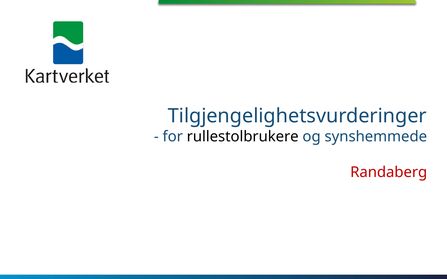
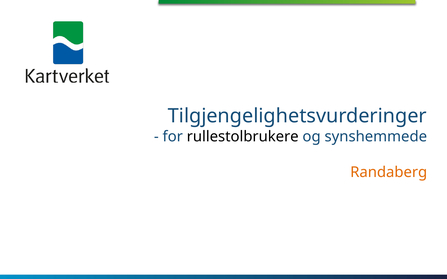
Randaberg colour: red -> orange
